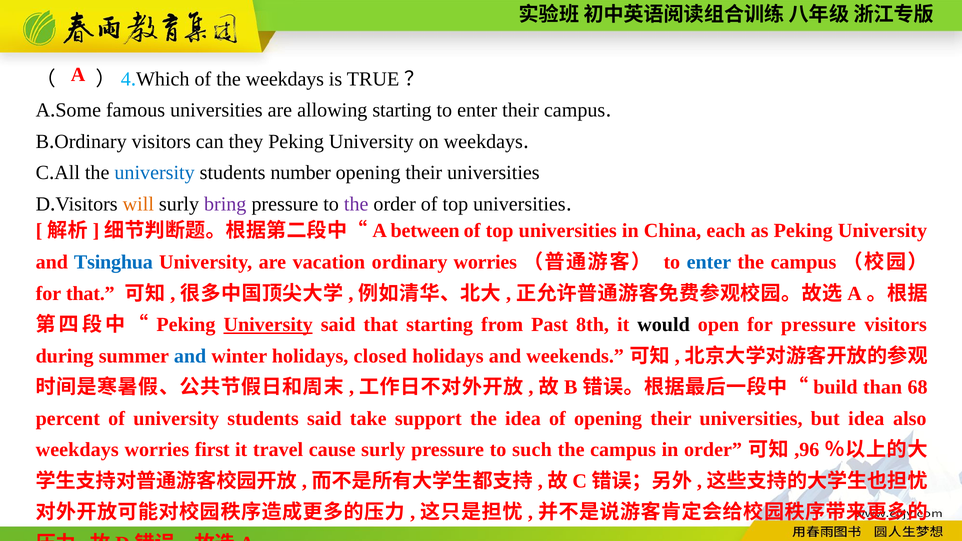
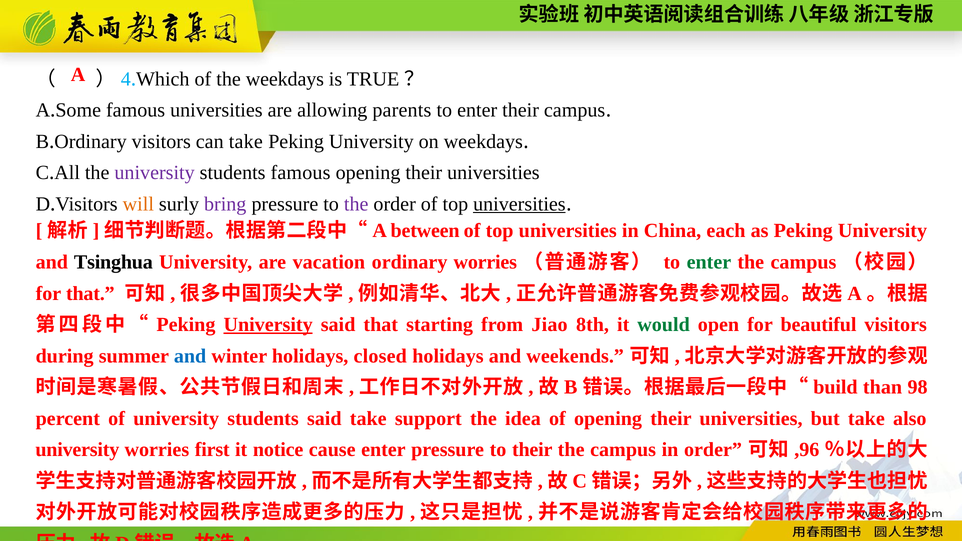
allowing starting: starting -> parents
can they: they -> take
university at (155, 173) colour: blue -> purple
students number: number -> famous
universities at (519, 204) underline: none -> present
Tsinghua colour: blue -> black
enter at (709, 262) colour: blue -> green
Past: Past -> Jiao
would colour: black -> green
for pressure: pressure -> beautiful
68: 68 -> 98
but idea: idea -> take
weekdays at (77, 450): weekdays -> university
travel: travel -> notice
cause surly: surly -> enter
to such: such -> their
